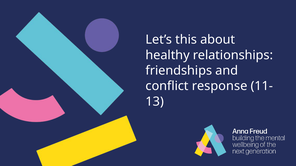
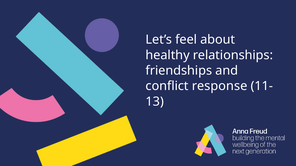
this: this -> feel
